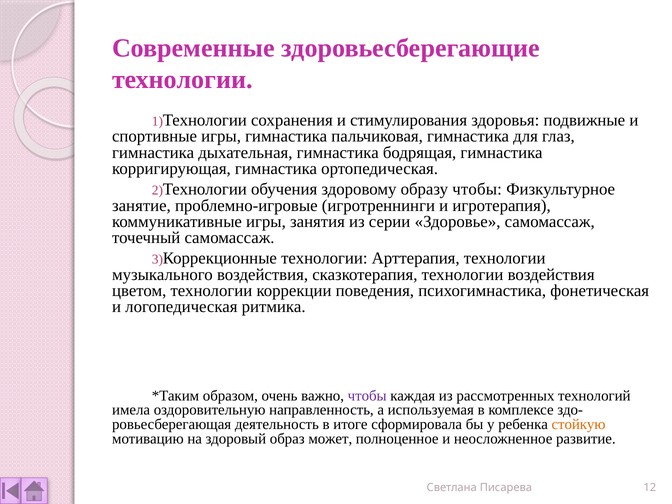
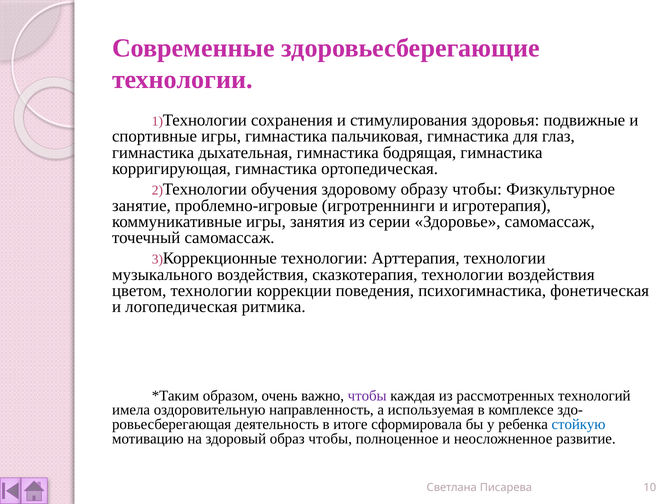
стойкую colour: orange -> blue
образ может: может -> чтобы
12: 12 -> 10
